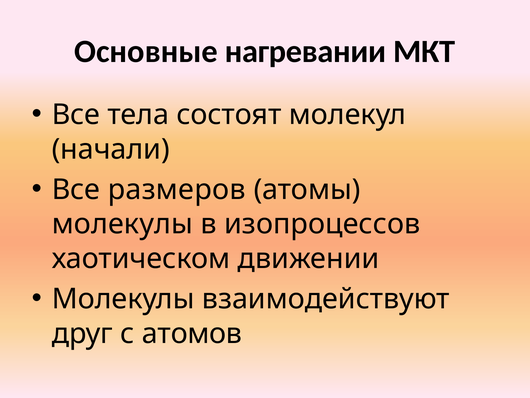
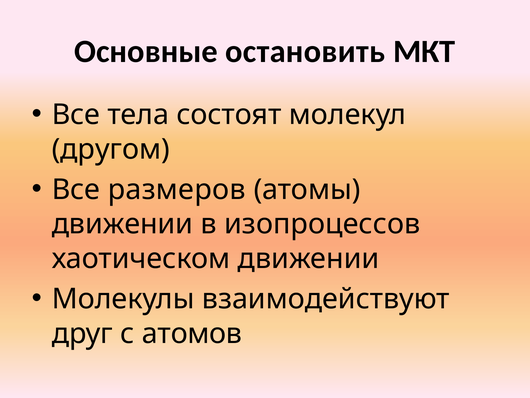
нагревании: нагревании -> остановить
начали: начали -> другом
молекулы at (122, 224): молекулы -> движении
